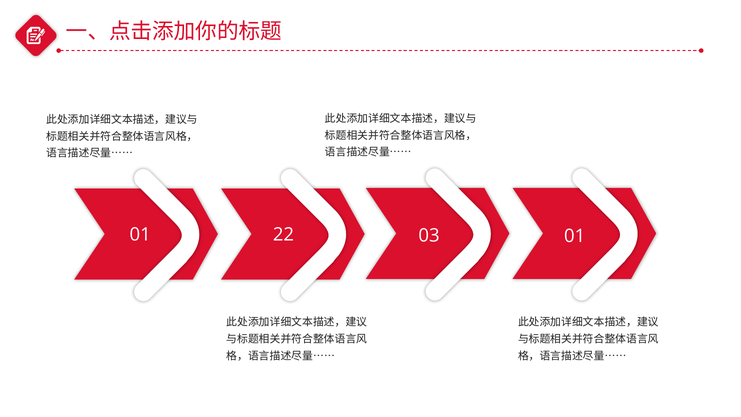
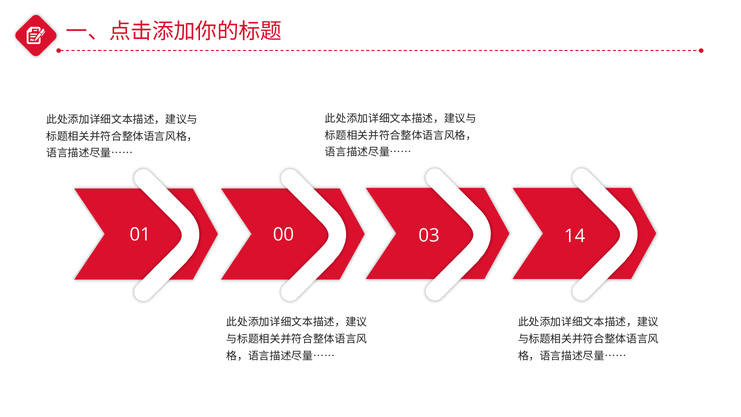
22: 22 -> 00
03 01: 01 -> 14
